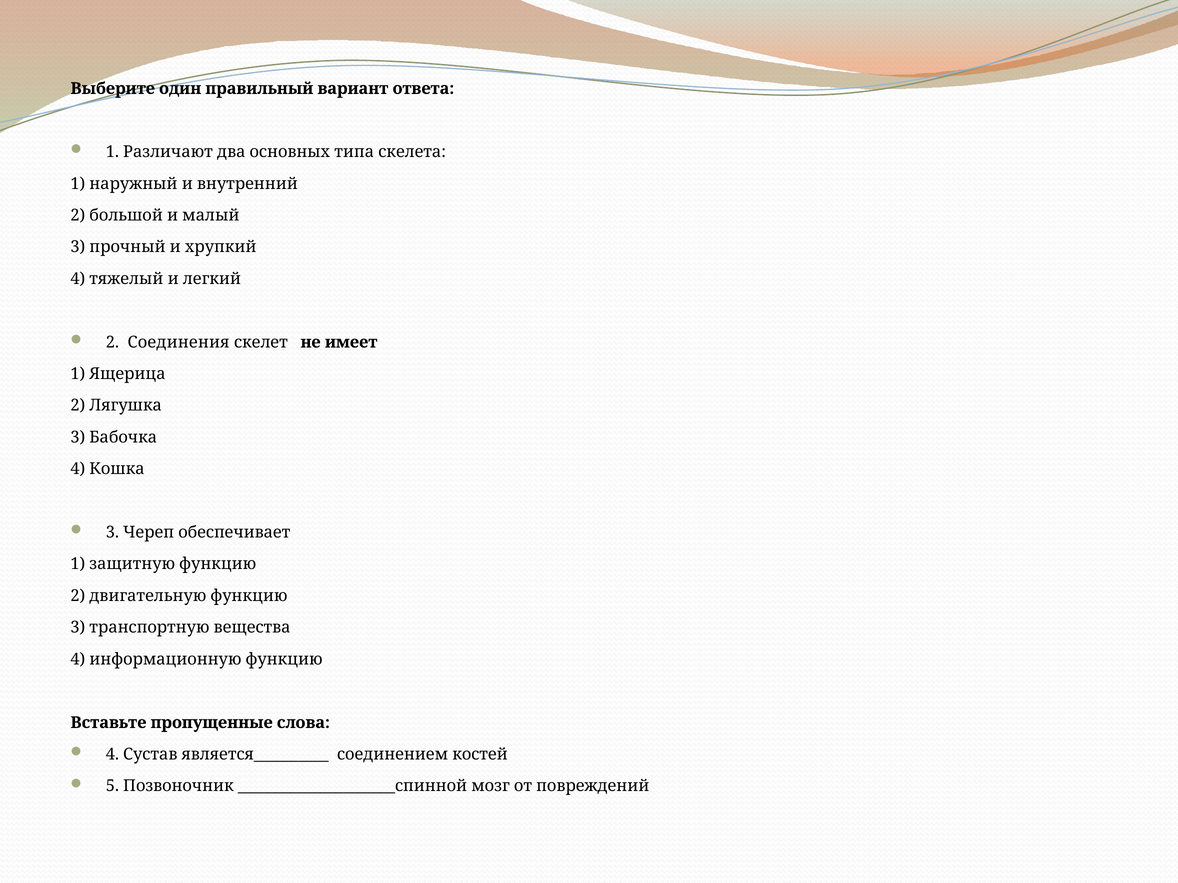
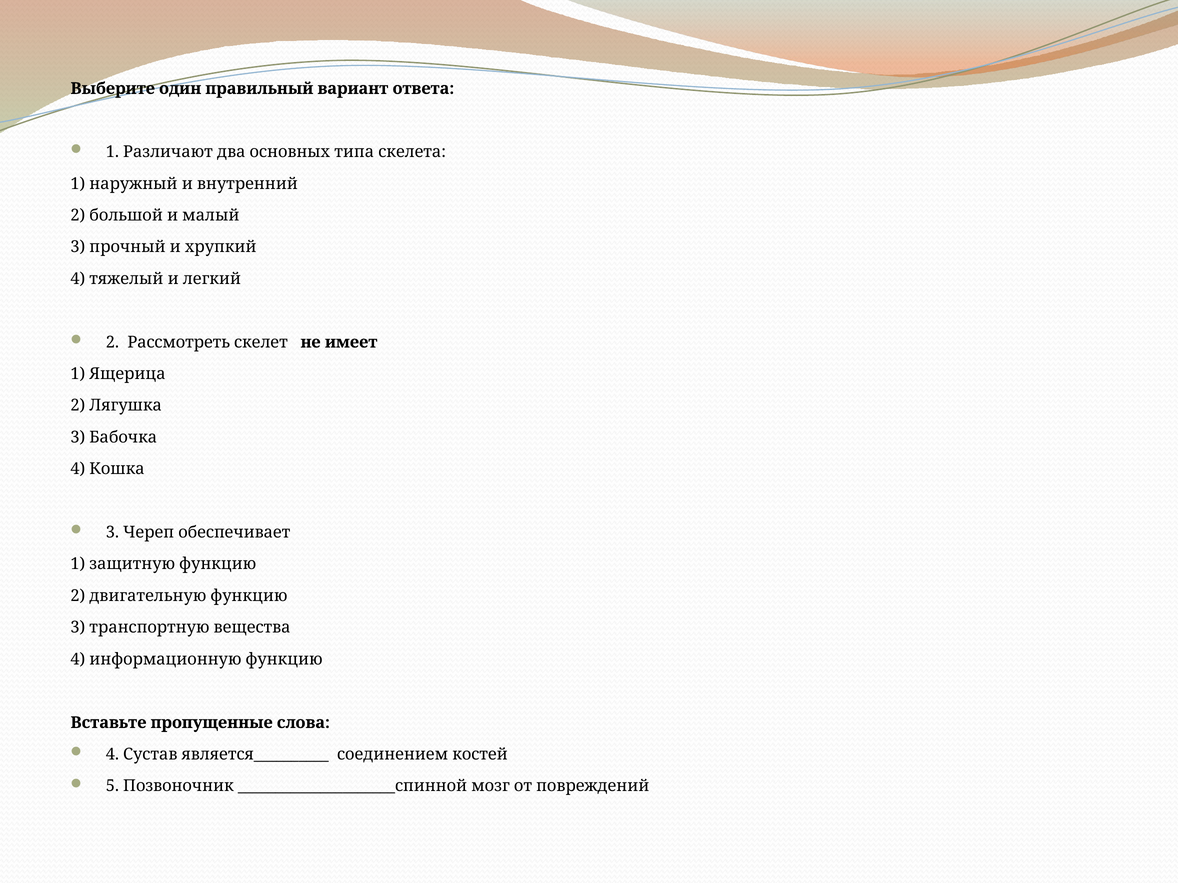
Соединения: Соединения -> Рассмотреть
